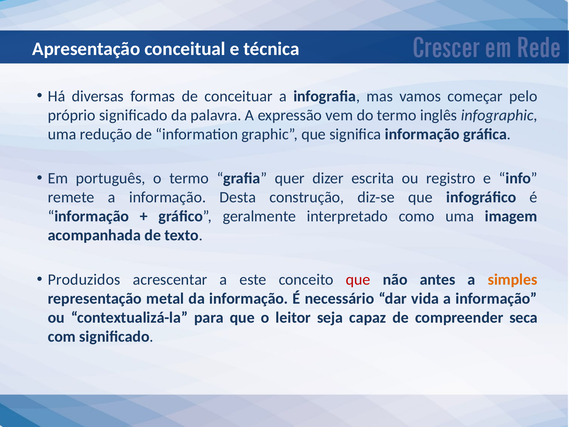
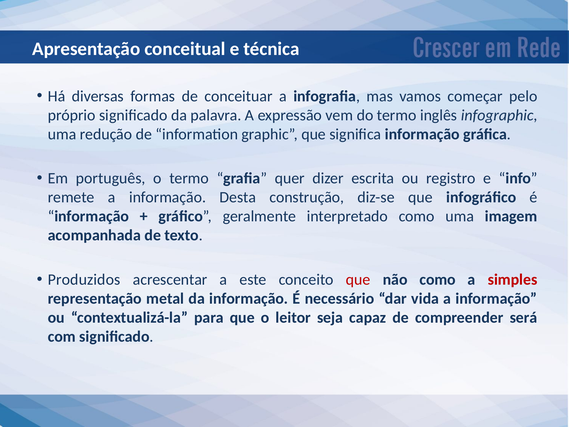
não antes: antes -> como
simples colour: orange -> red
seca: seca -> será
